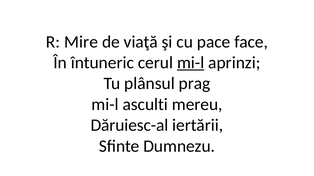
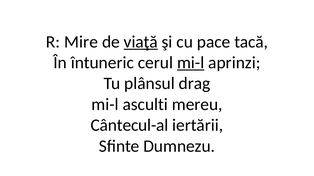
viaţă underline: none -> present
face: face -> tacă
prag: prag -> drag
Dăruiesc-al: Dăruiesc-al -> Cântecul-al
